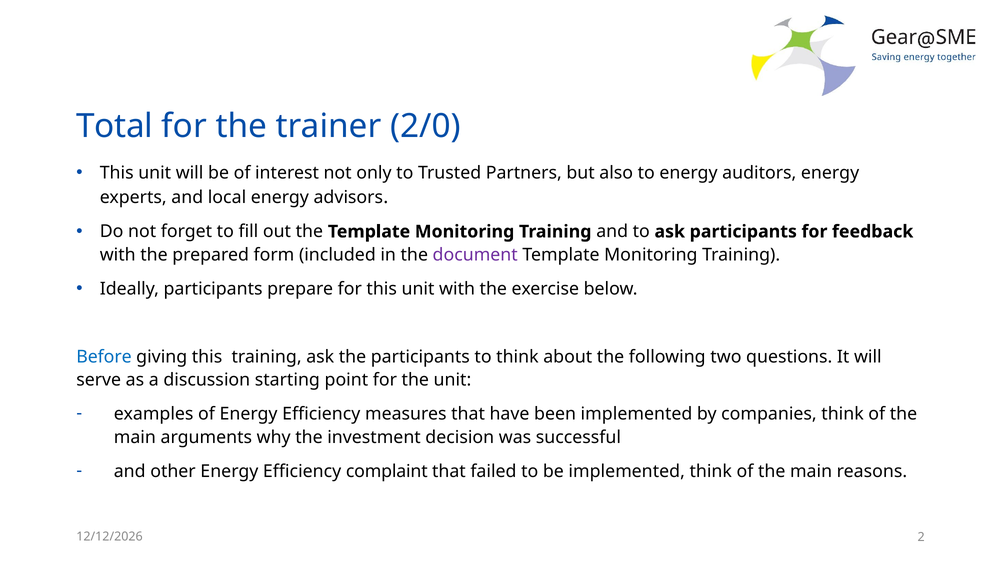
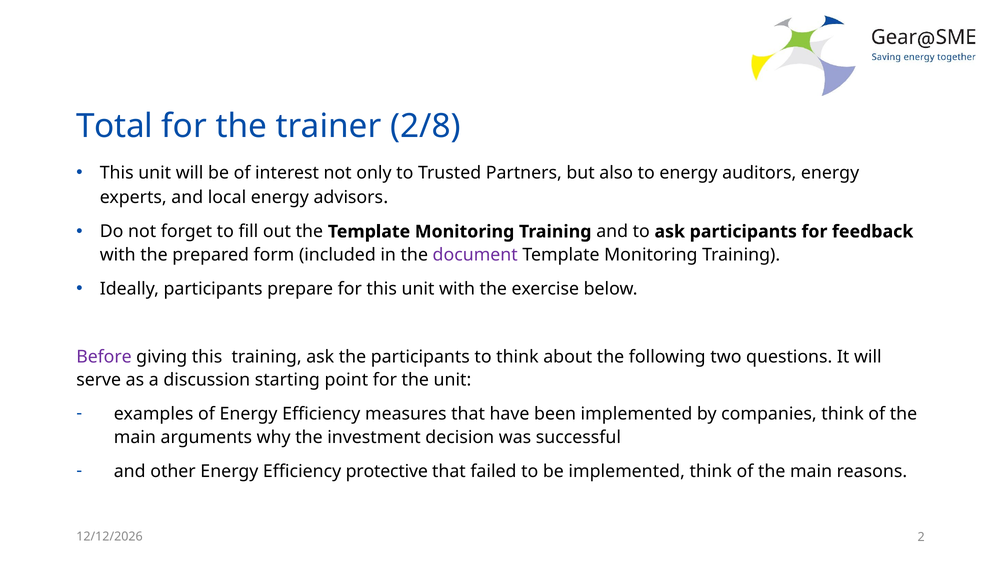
2/0: 2/0 -> 2/8
Before colour: blue -> purple
complaint: complaint -> protective
